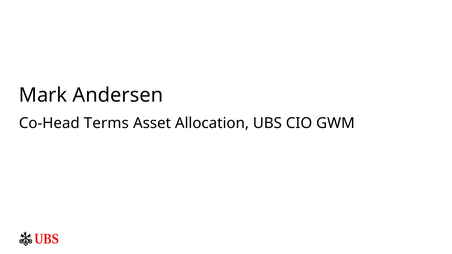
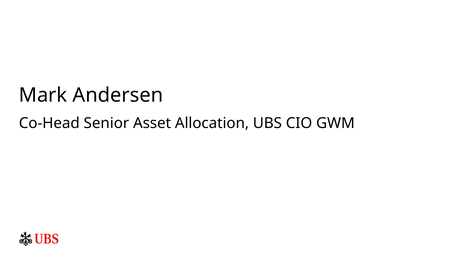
Terms: Terms -> Senior
